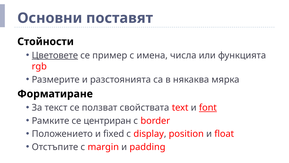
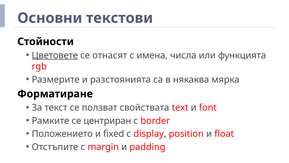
поставят: поставят -> текстови
пример: пример -> отнасят
font underline: present -> none
